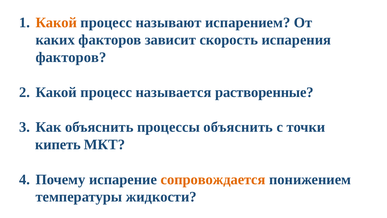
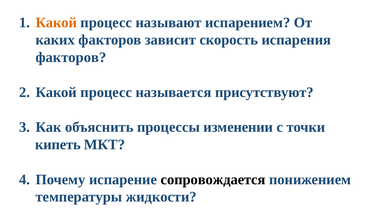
растворенные: растворенные -> присутствуют
процессы объяснить: объяснить -> изменении
сопровождается colour: orange -> black
